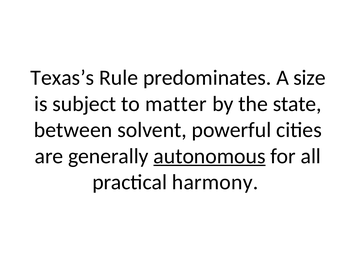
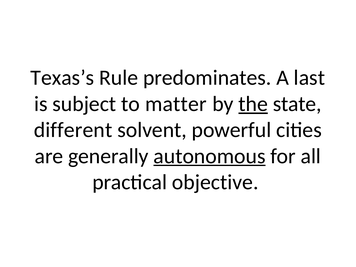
size: size -> last
the underline: none -> present
between: between -> different
harmony: harmony -> objective
